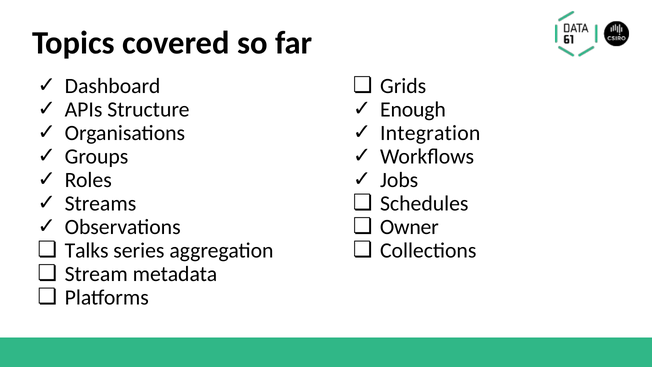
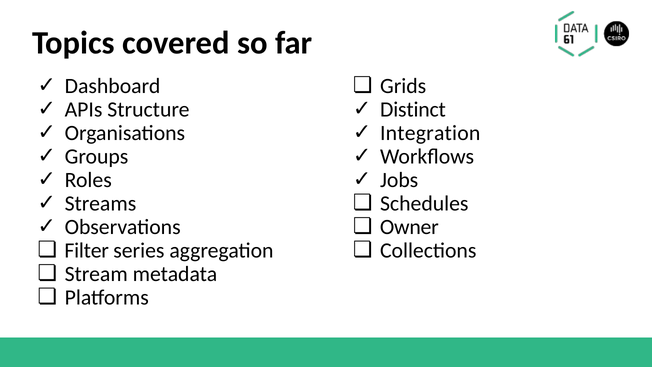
Enough: Enough -> Distinct
Talks: Talks -> Filter
